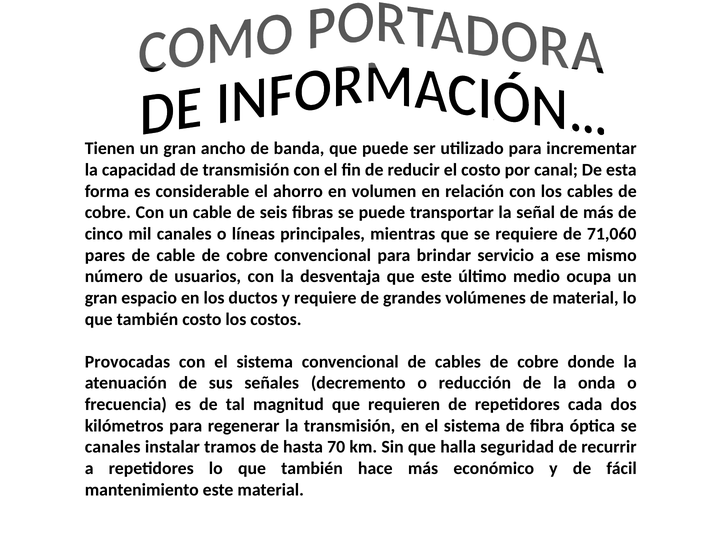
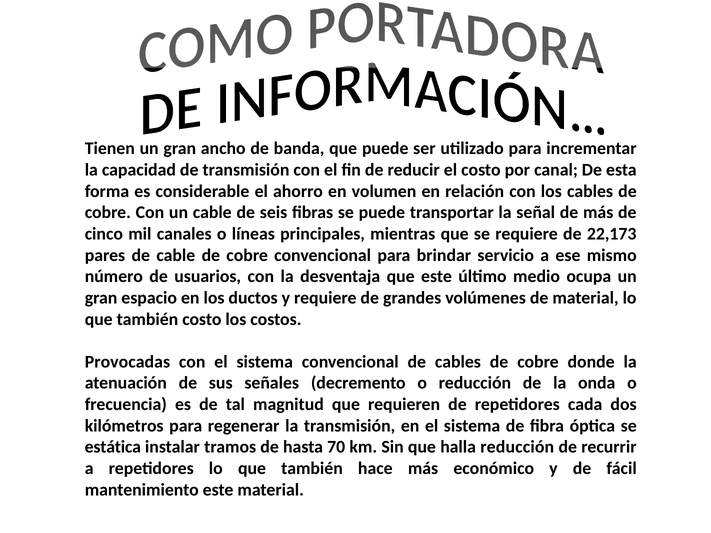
71,060: 71,060 -> 22,173
canales at (113, 447): canales -> estática
halla seguridad: seguridad -> reducción
